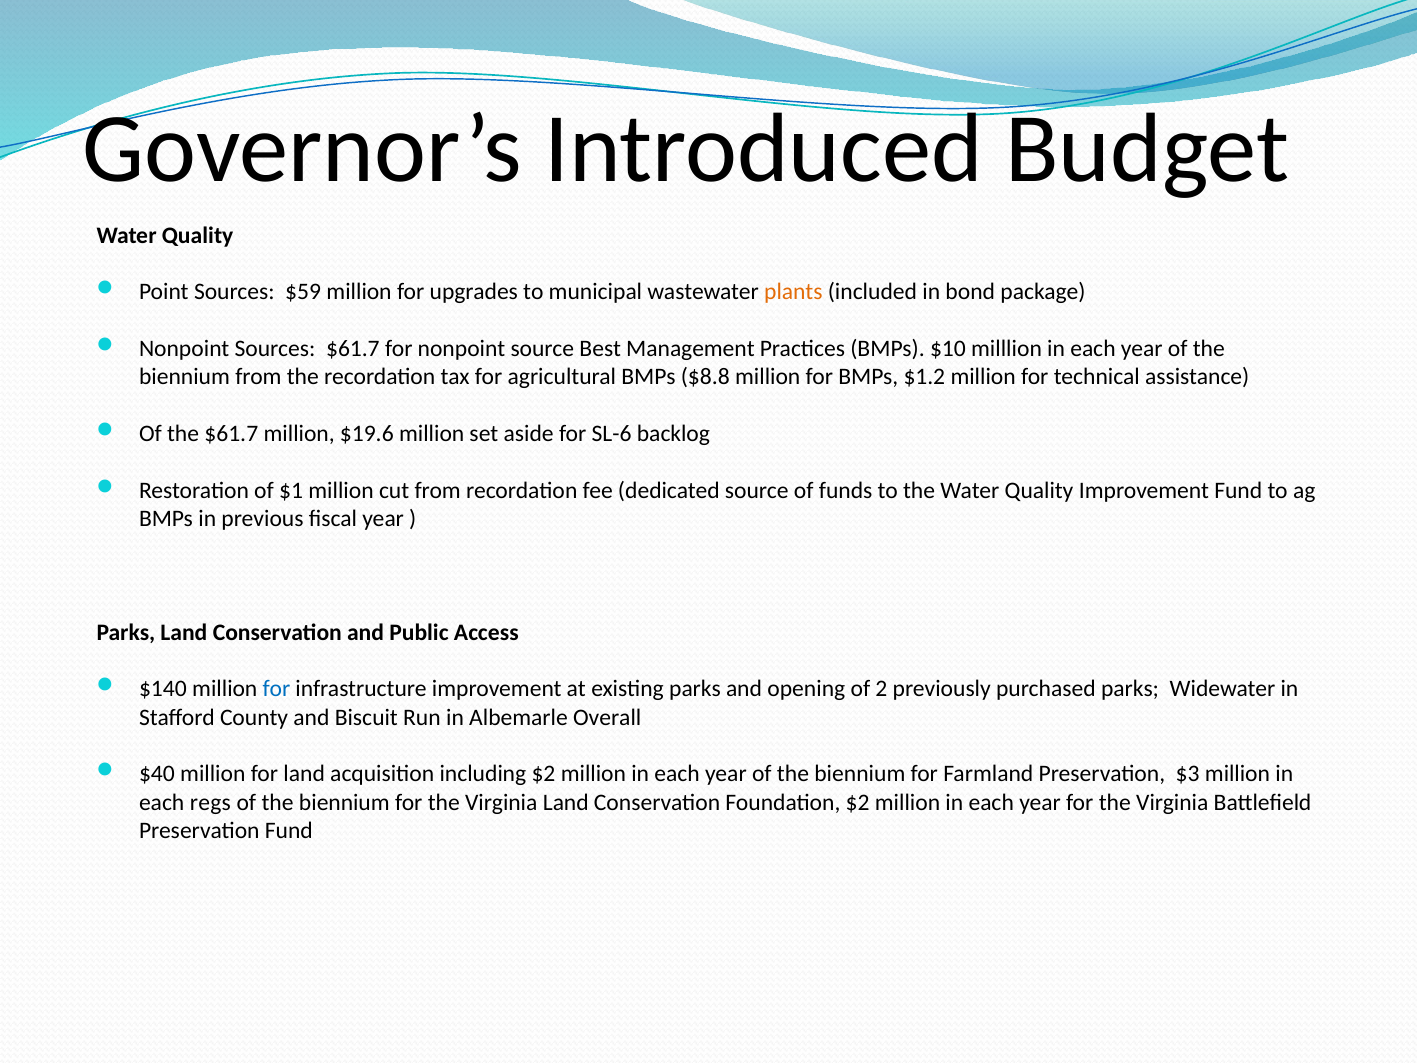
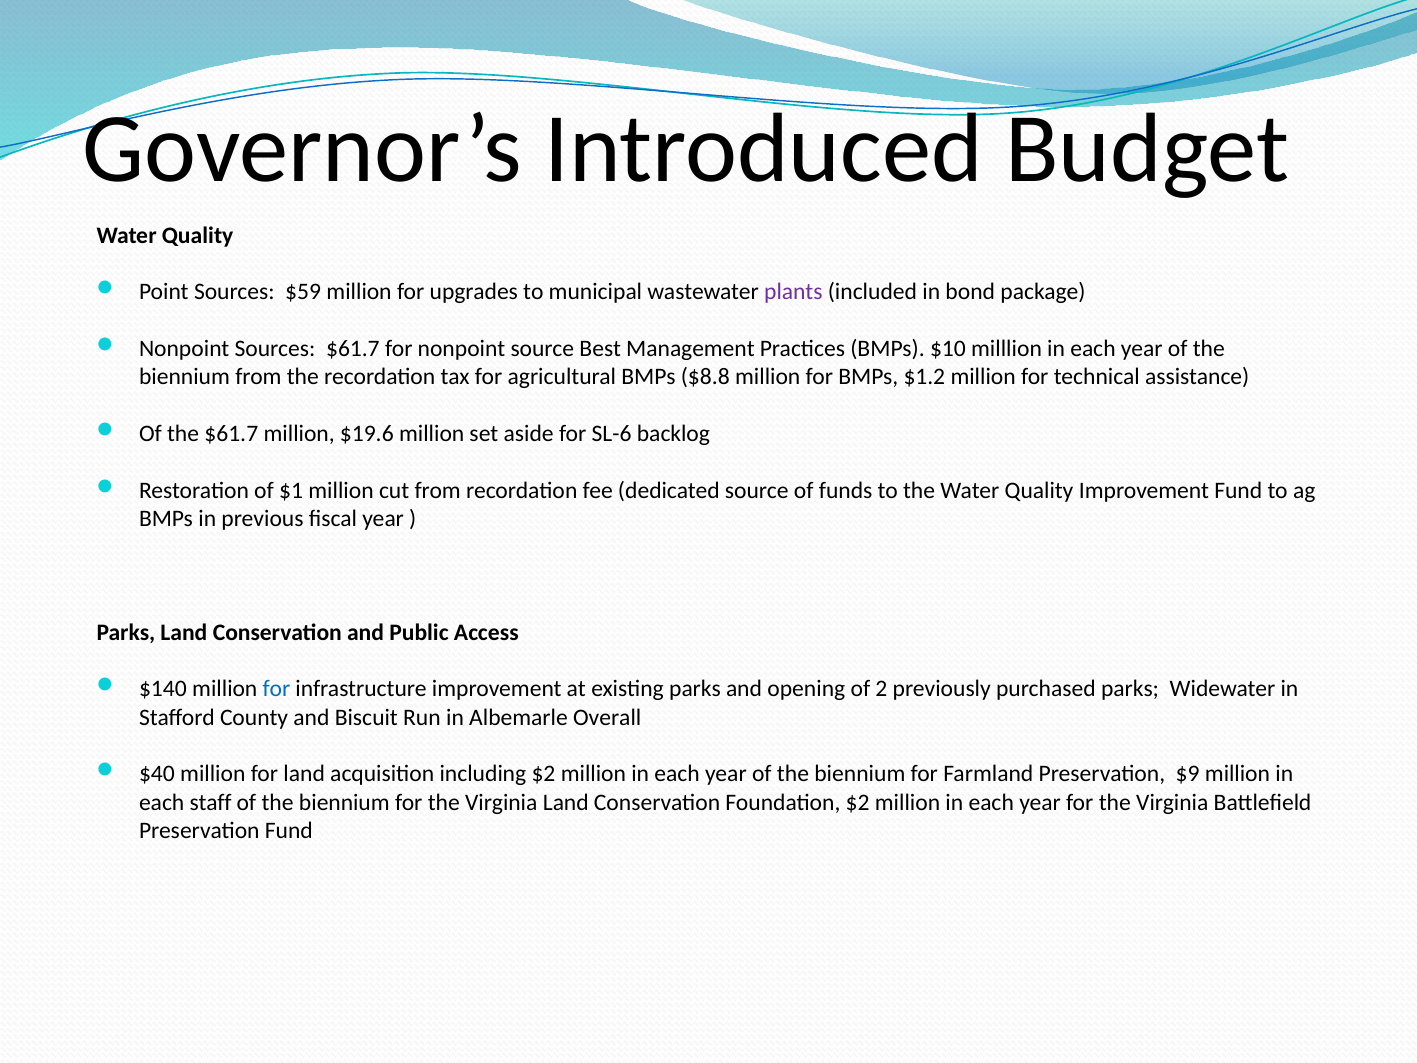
plants colour: orange -> purple
$3: $3 -> $9
regs: regs -> staff
